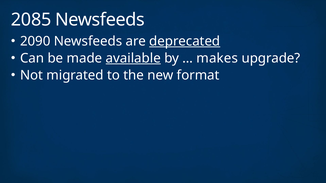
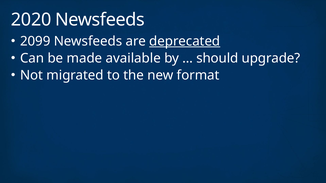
2085: 2085 -> 2020
2090: 2090 -> 2099
available underline: present -> none
makes: makes -> should
